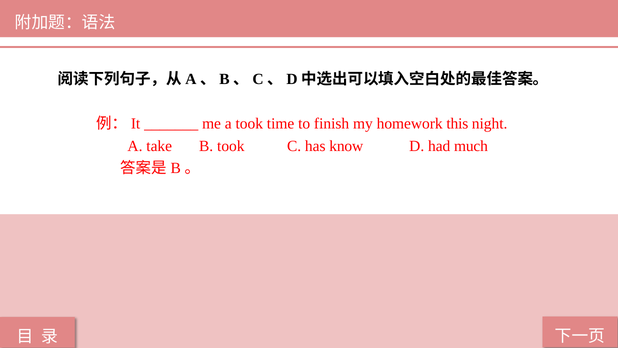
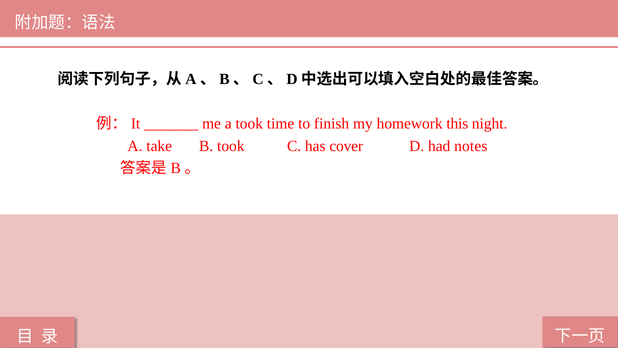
know: know -> cover
much: much -> notes
